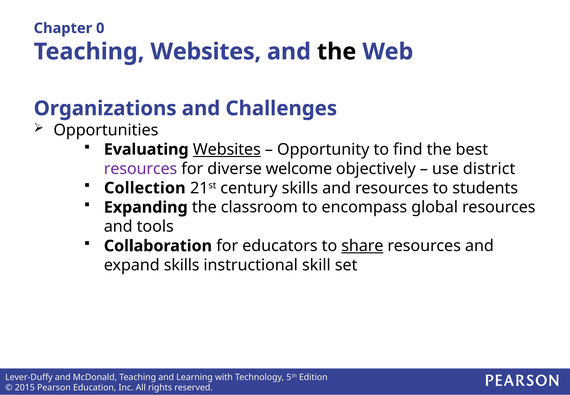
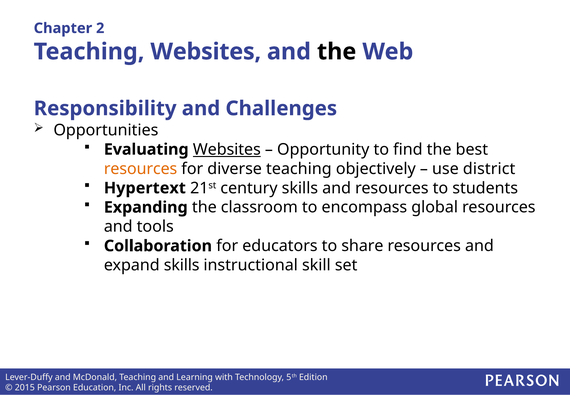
0: 0 -> 2
Organizations: Organizations -> Responsibility
resources at (141, 169) colour: purple -> orange
diverse welcome: welcome -> teaching
Collection: Collection -> Hypertext
share underline: present -> none
